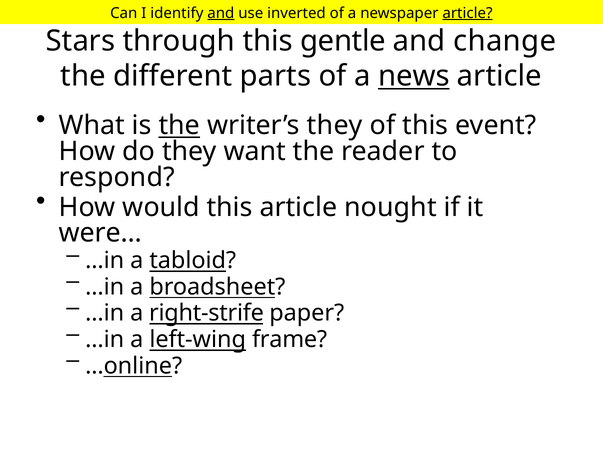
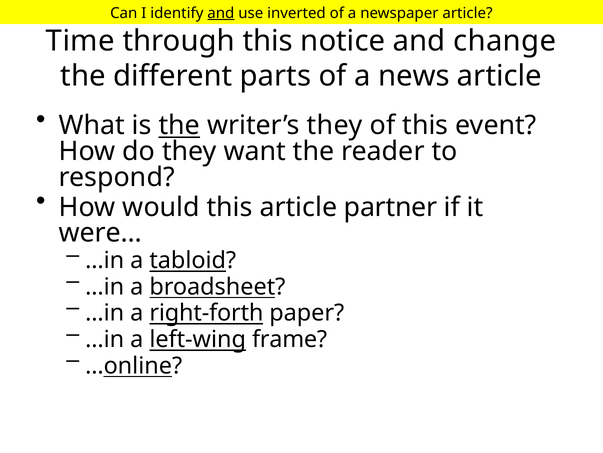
article at (468, 13) underline: present -> none
Stars: Stars -> Time
gentle: gentle -> notice
news underline: present -> none
nought: nought -> partner
right-strife: right-strife -> right-forth
